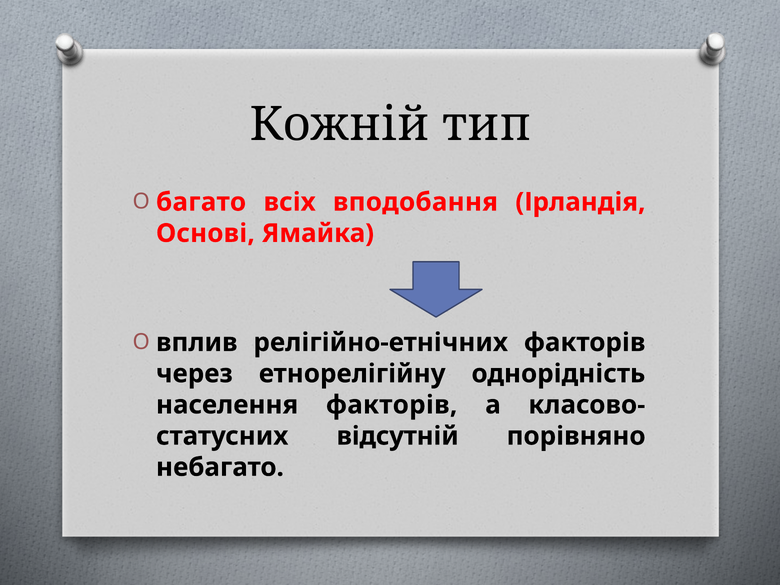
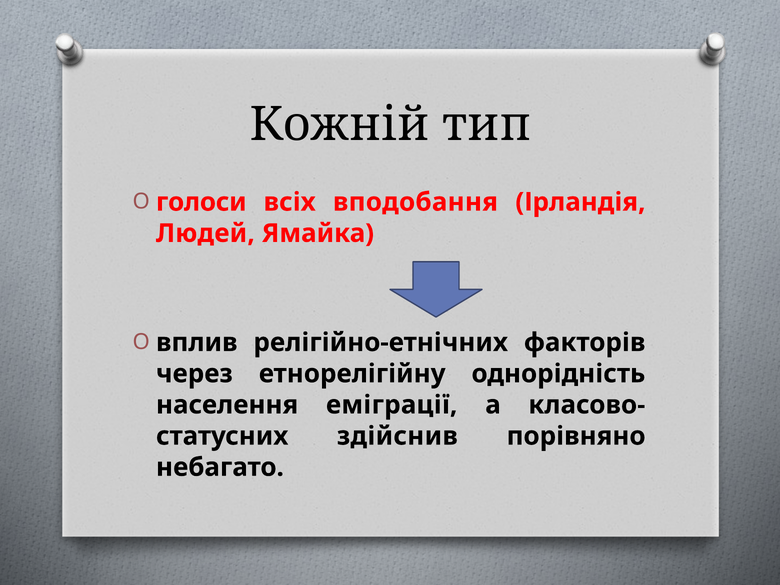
багато: багато -> голоси
Основі: Основі -> Людей
населення факторів: факторів -> еміграції
відсутній: відсутній -> здійснив
